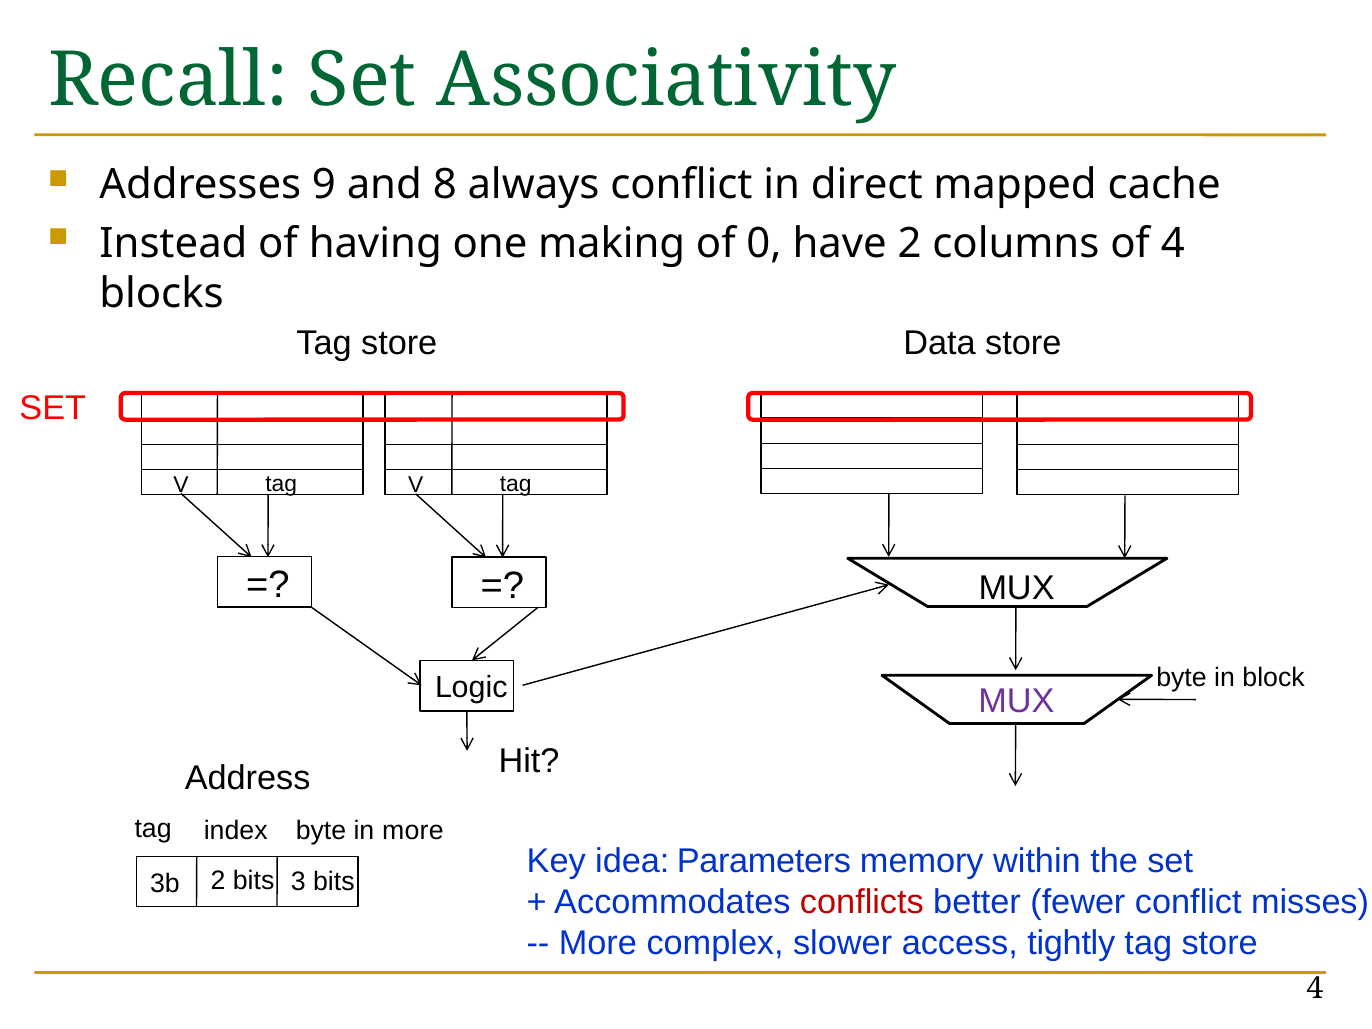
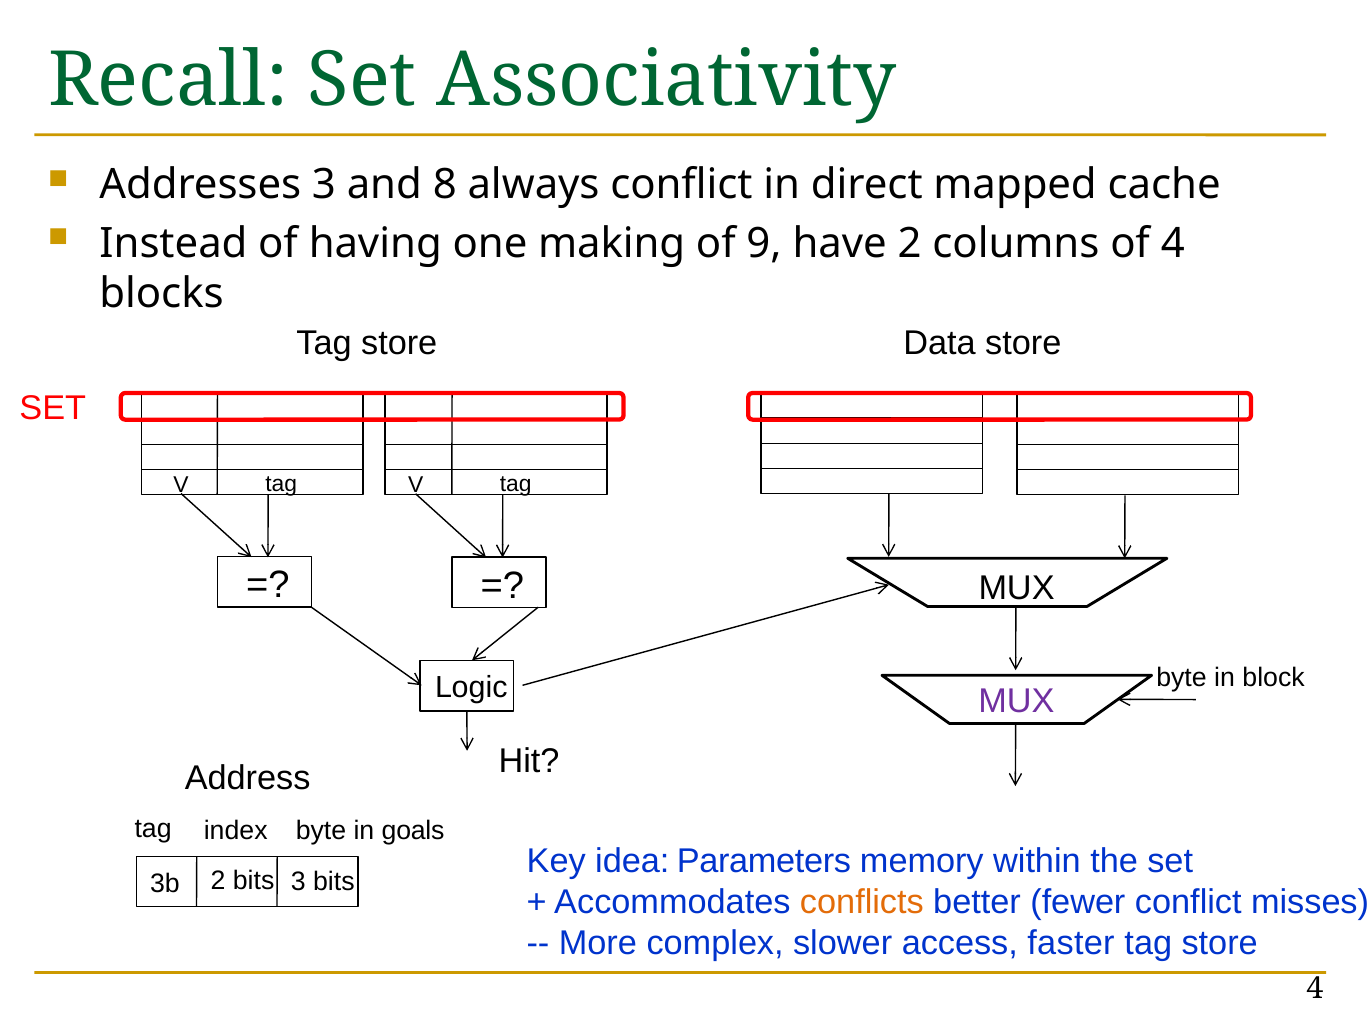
Addresses 9: 9 -> 3
0: 0 -> 9
in more: more -> goals
conflicts colour: red -> orange
tightly: tightly -> faster
